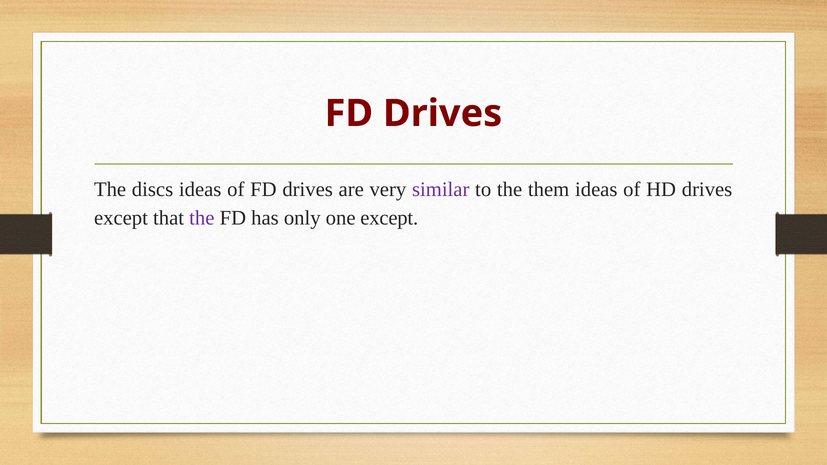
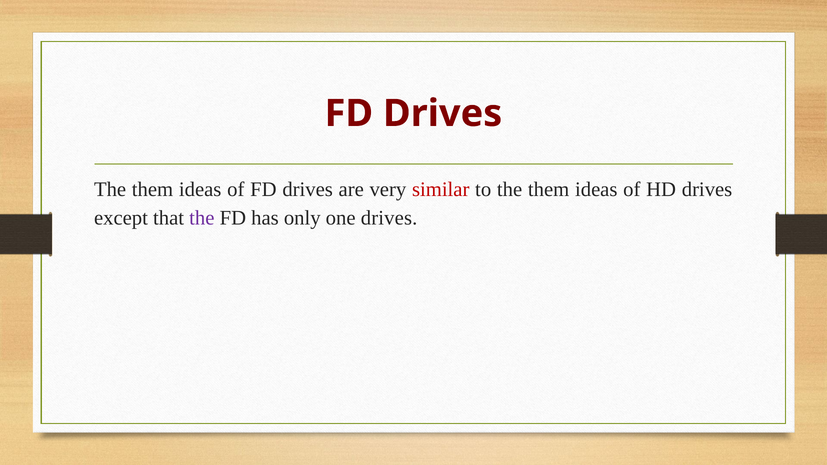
discs at (153, 189): discs -> them
similar colour: purple -> red
one except: except -> drives
